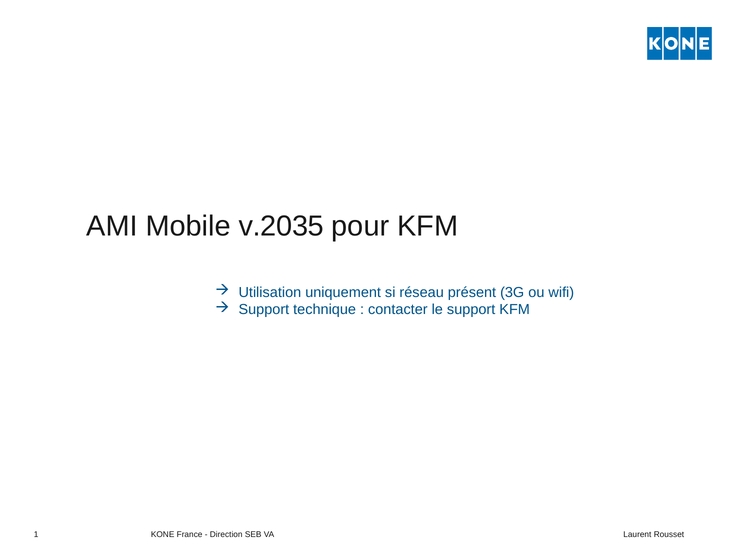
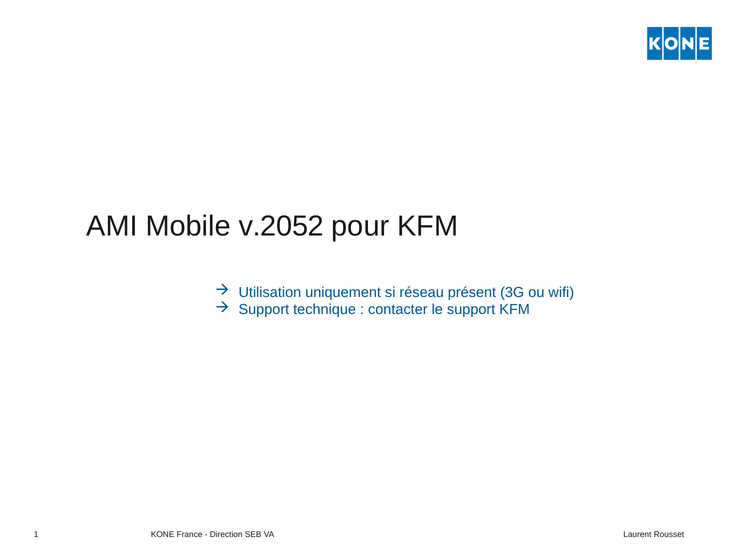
v.2035: v.2035 -> v.2052
